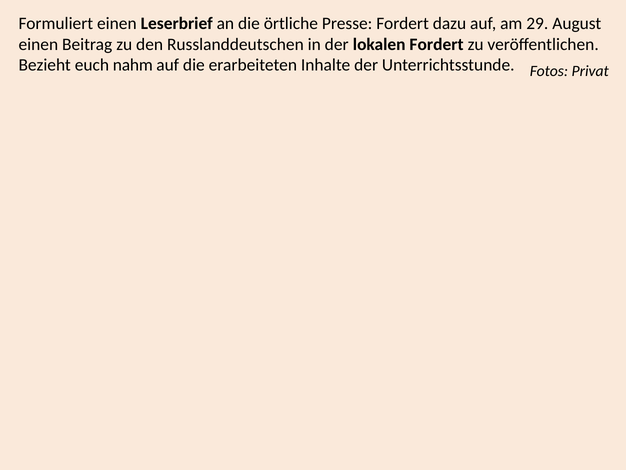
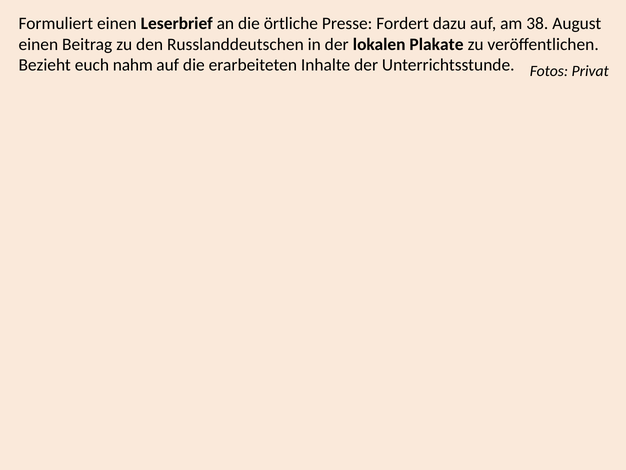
29: 29 -> 38
lokalen Fordert: Fordert -> Plakate
